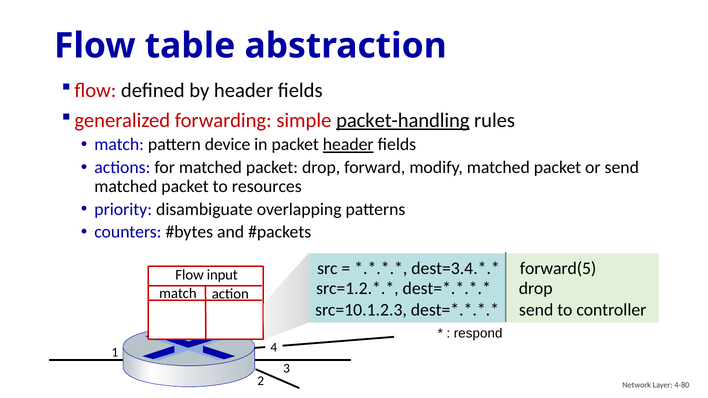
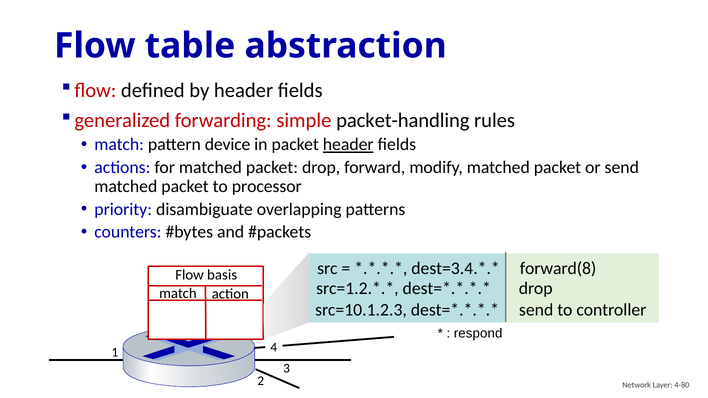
packet-handling underline: present -> none
resources: resources -> processor
forward(5: forward(5 -> forward(8
input: input -> basis
